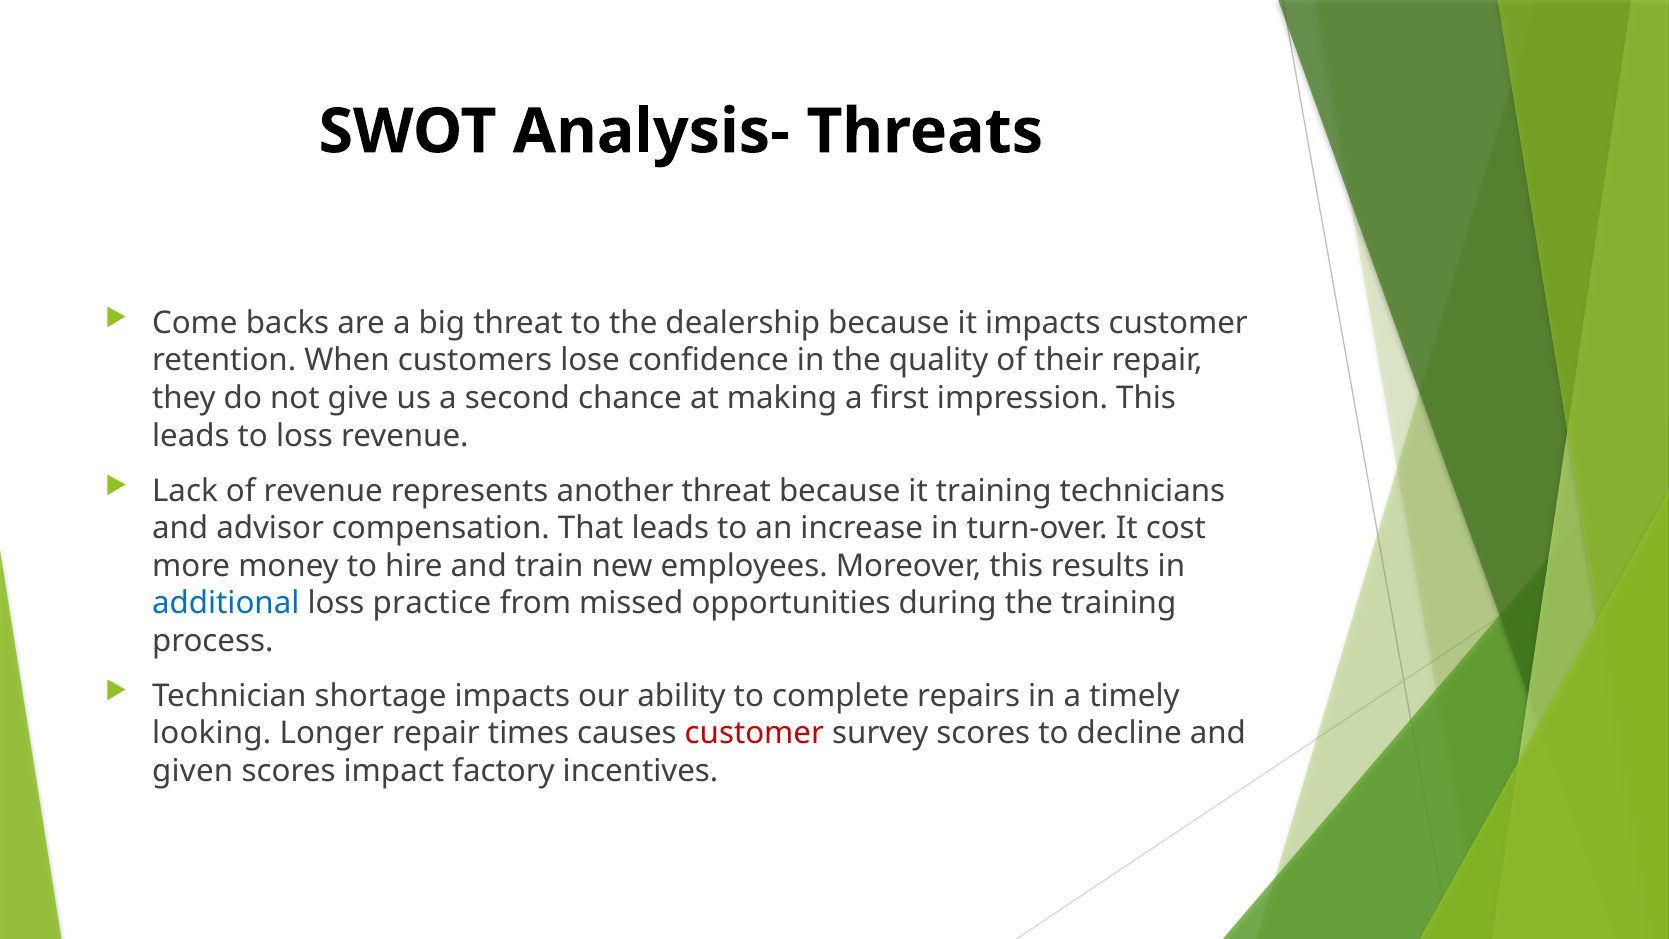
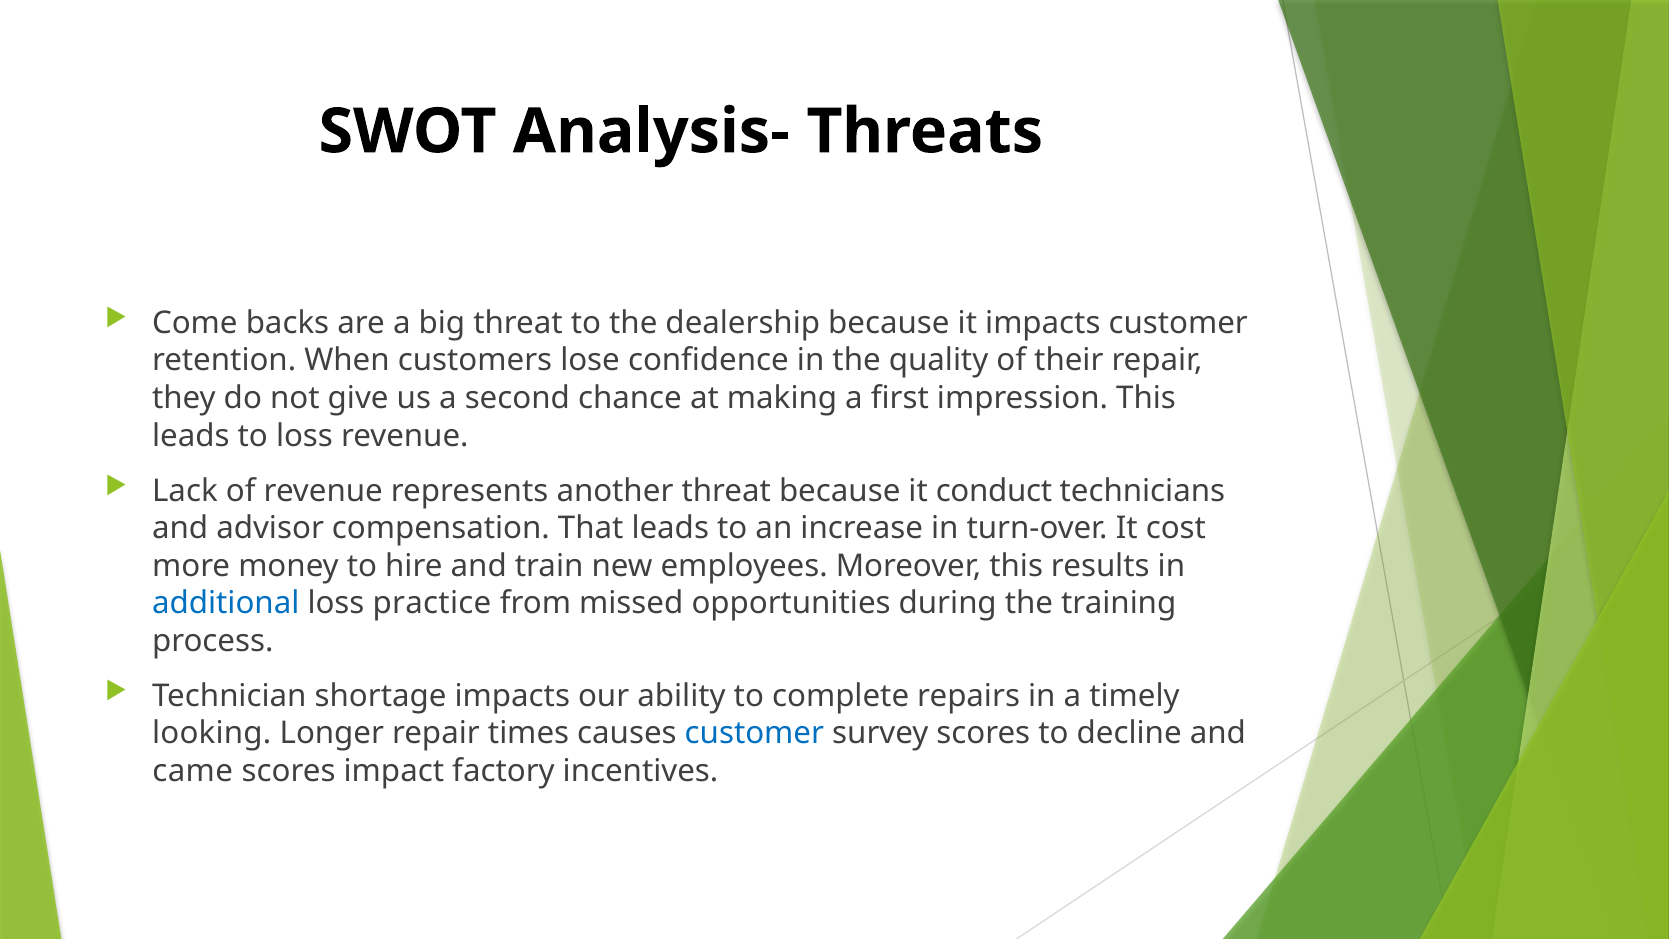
it training: training -> conduct
customer at (754, 733) colour: red -> blue
given: given -> came
